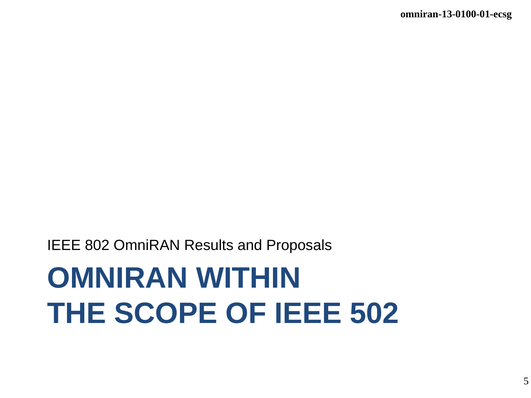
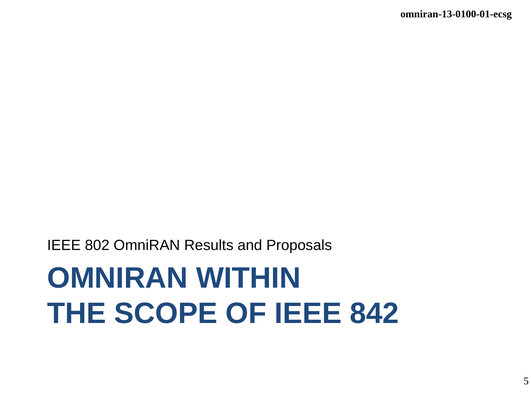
502: 502 -> 842
